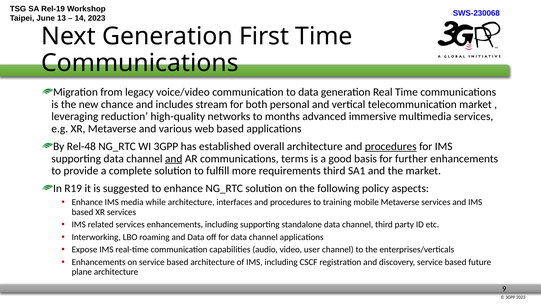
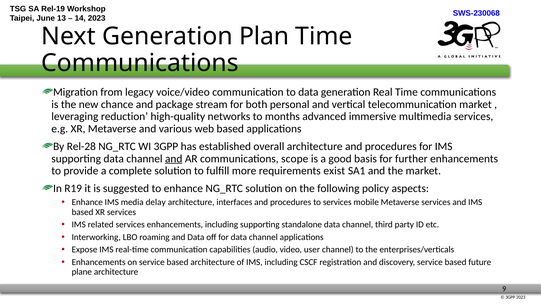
First: First -> Plan
includes: includes -> package
Rel-48: Rel-48 -> Rel-28
procedures at (391, 147) underline: present -> none
terms: terms -> scope
requirements third: third -> exist
while: while -> delay
to training: training -> services
